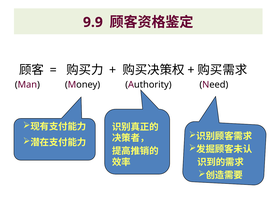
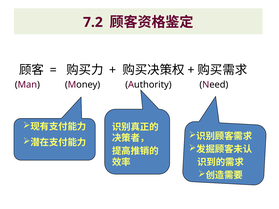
9.9: 9.9 -> 7.2
